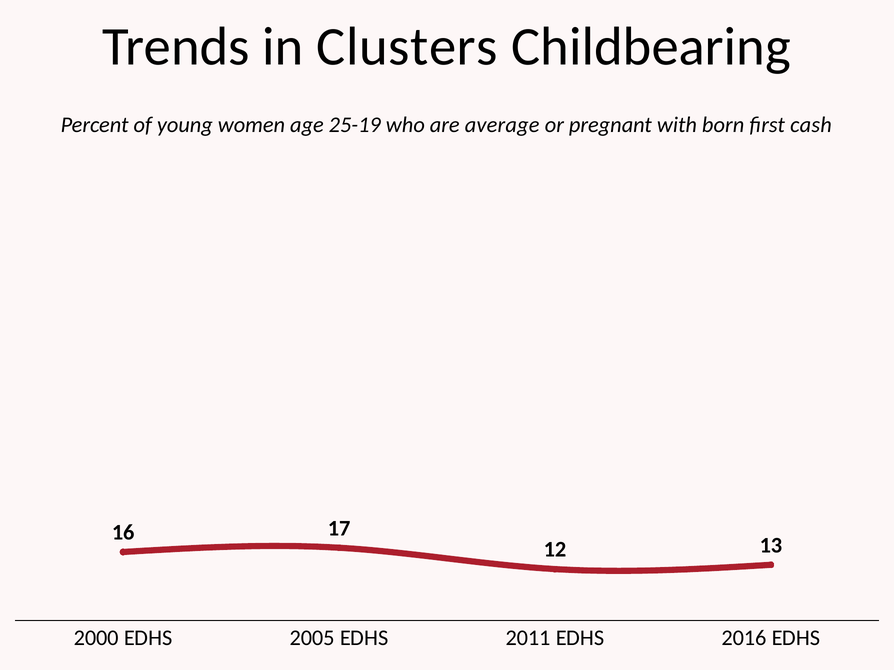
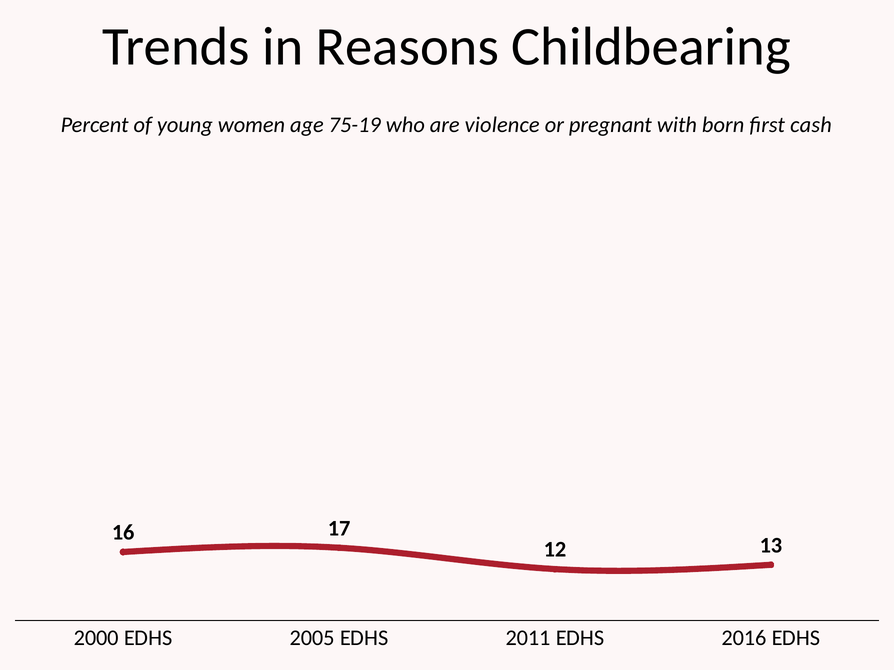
Clusters: Clusters -> Reasons
25-19: 25-19 -> 75-19
average: average -> violence
